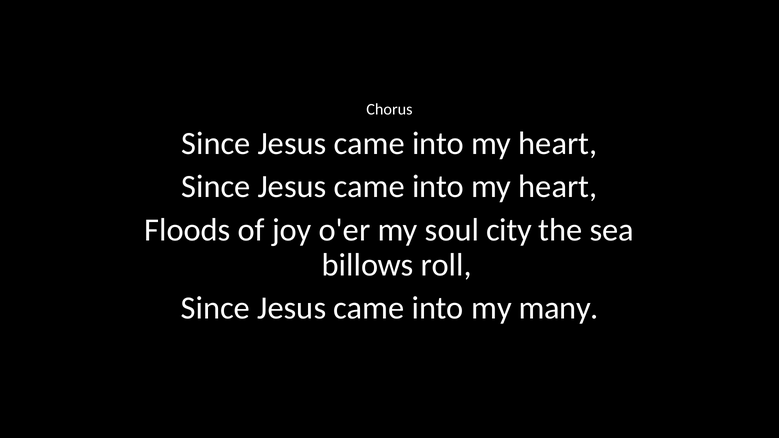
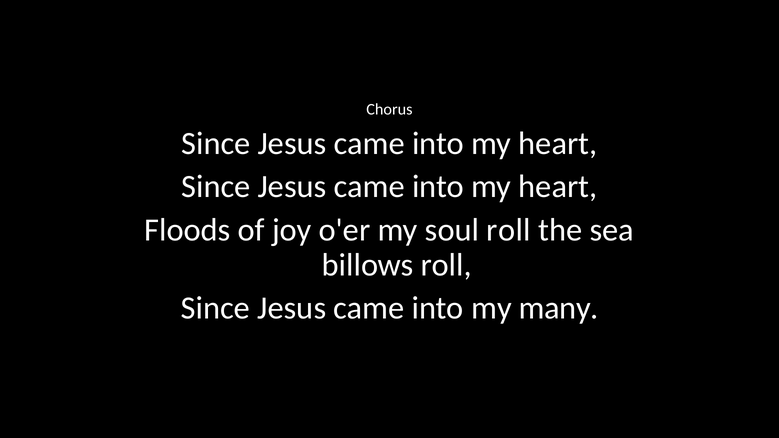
soul city: city -> roll
